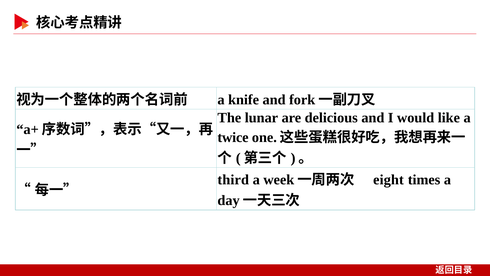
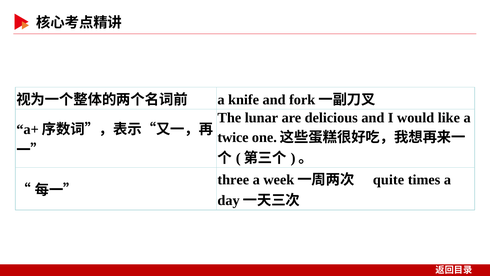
third: third -> three
eight: eight -> quite
